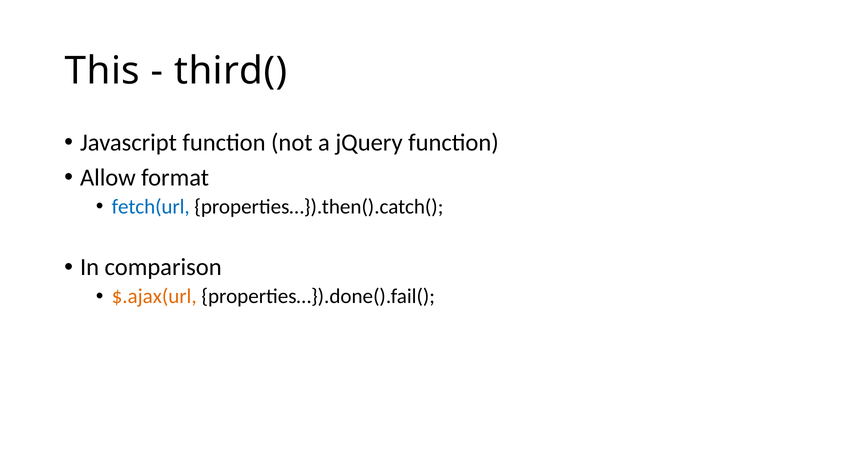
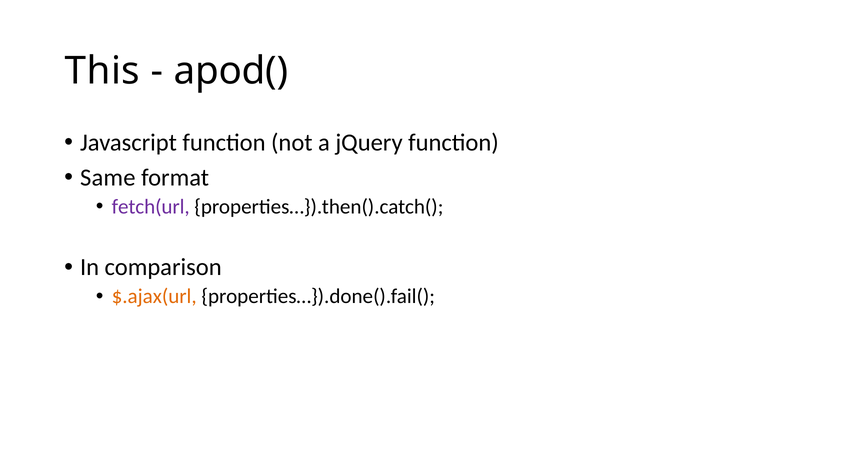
third(: third( -> apod(
Allow: Allow -> Same
fetch(url colour: blue -> purple
